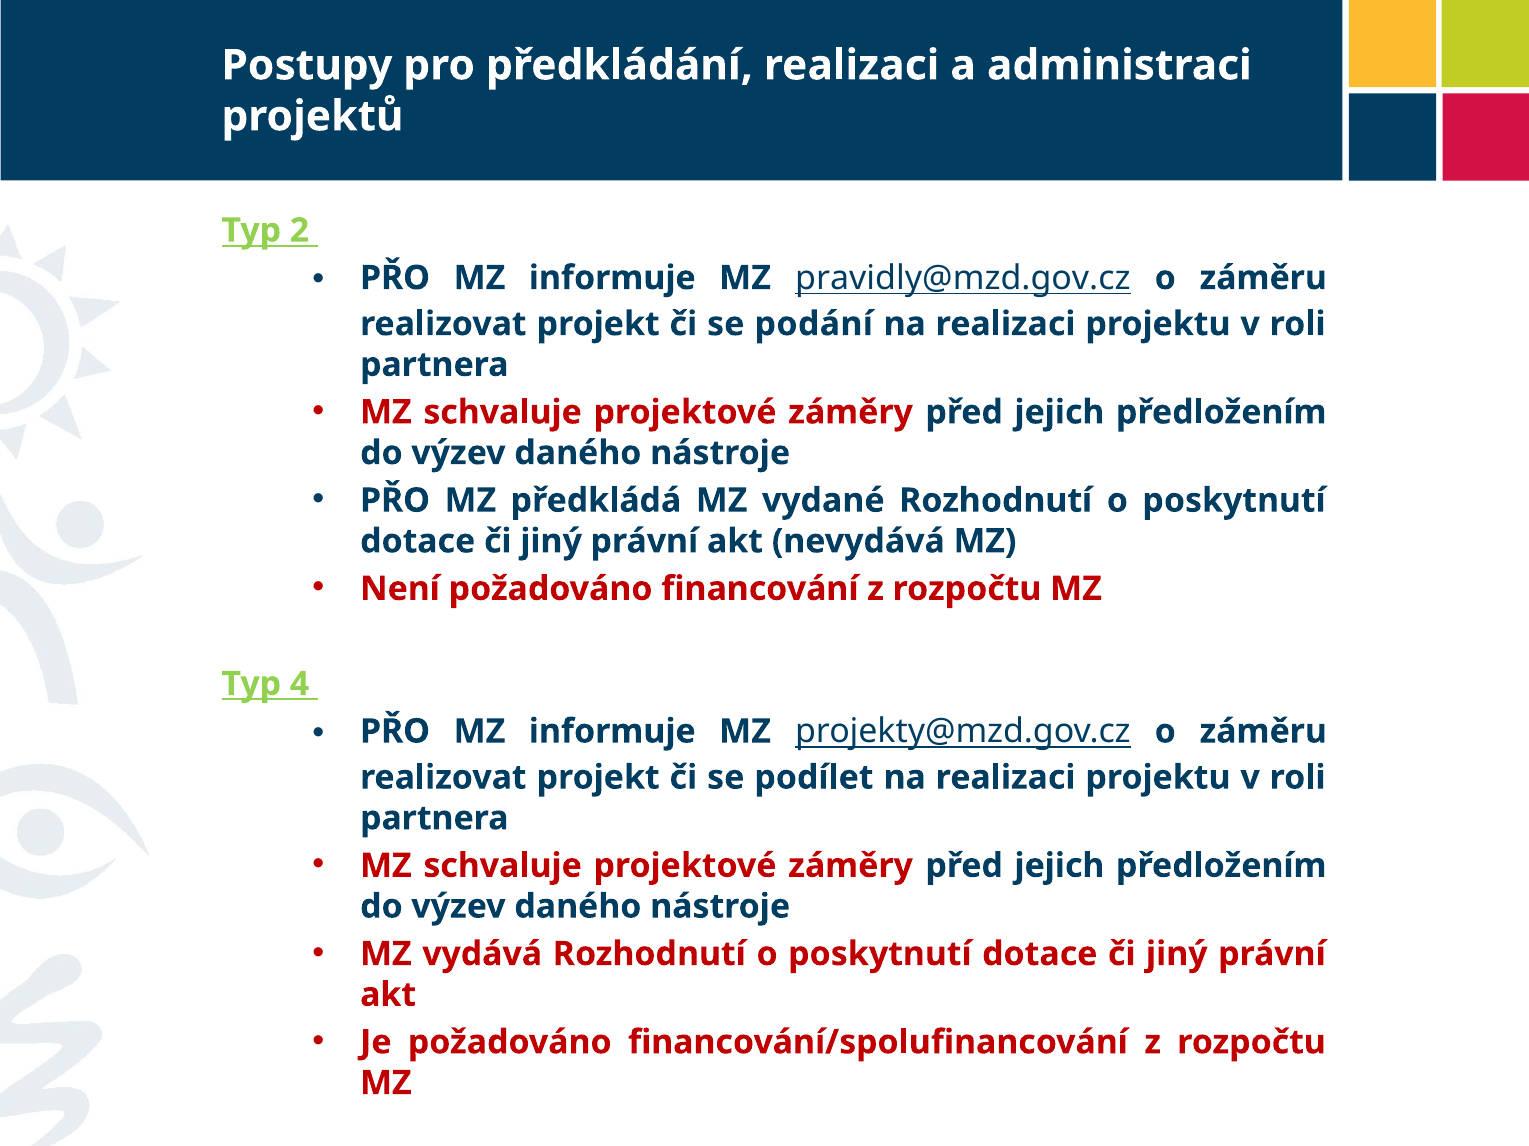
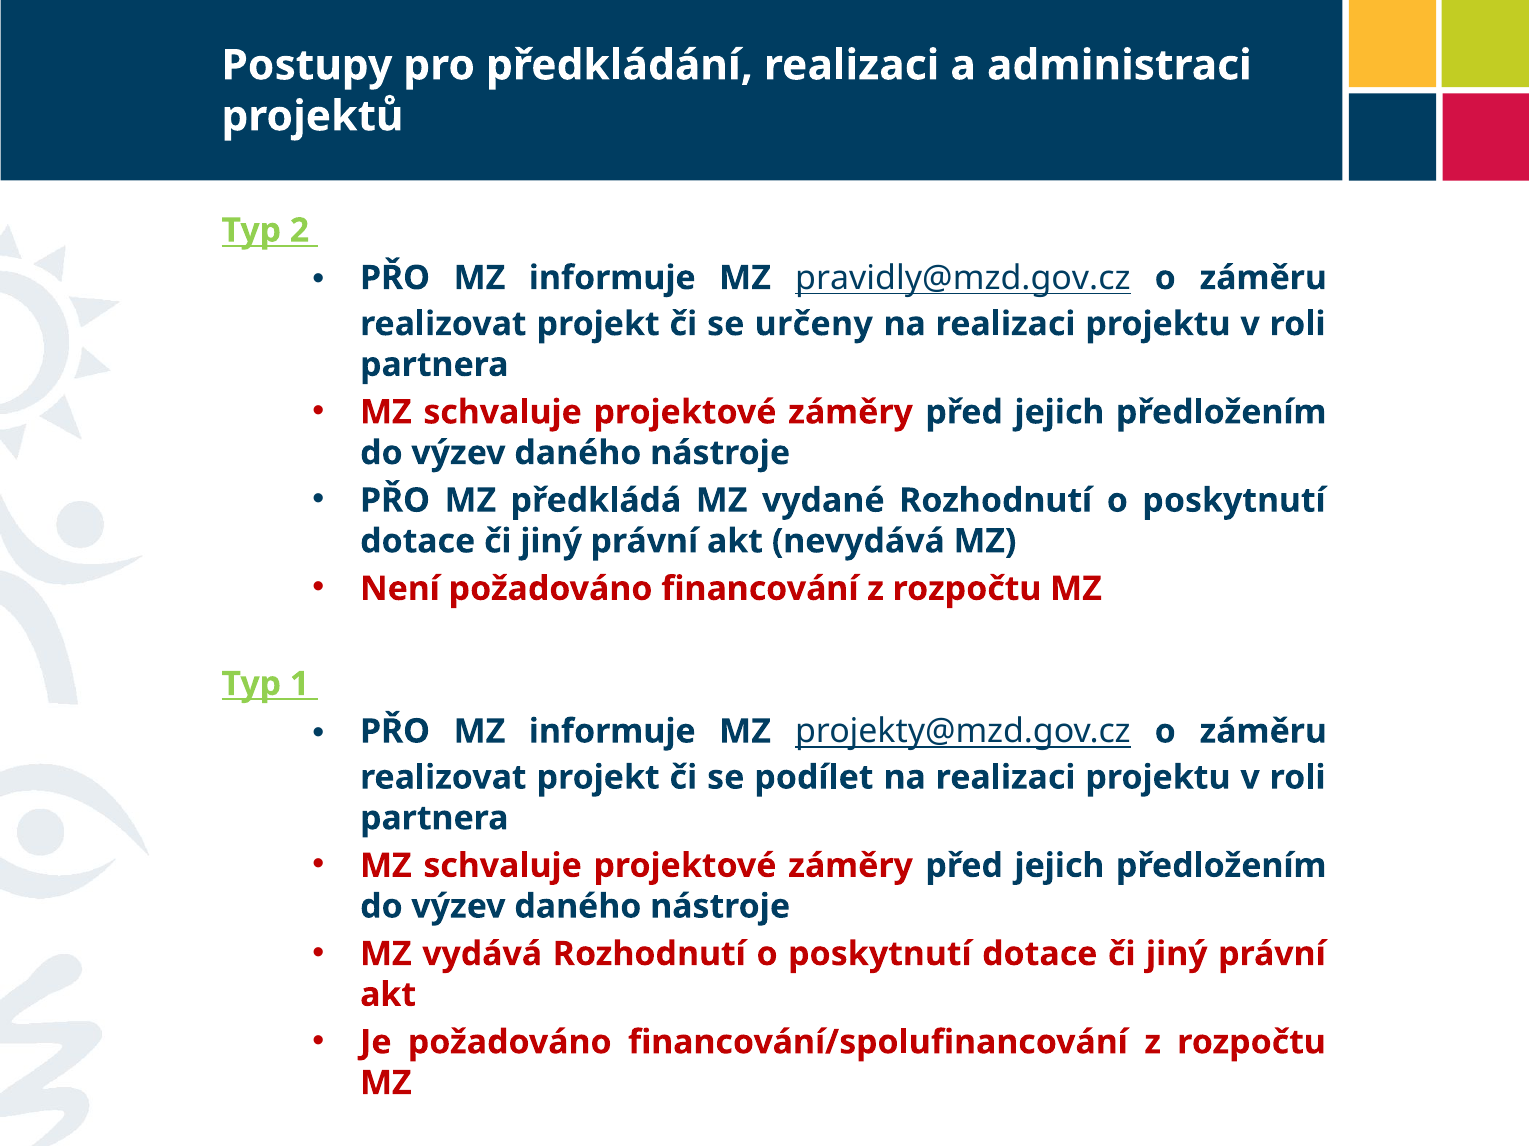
podání: podání -> určeny
4: 4 -> 1
